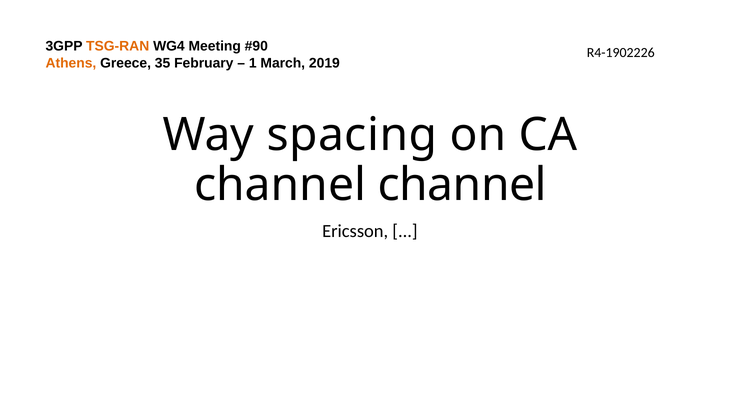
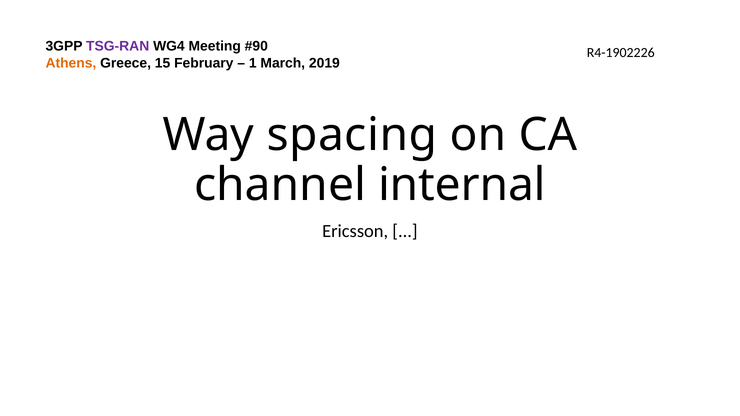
TSG-RAN colour: orange -> purple
35: 35 -> 15
channel channel: channel -> internal
